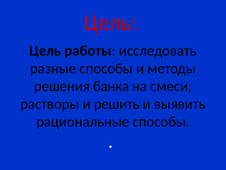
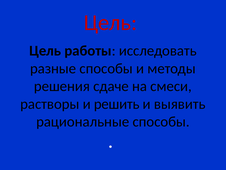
банка: банка -> сдаче
